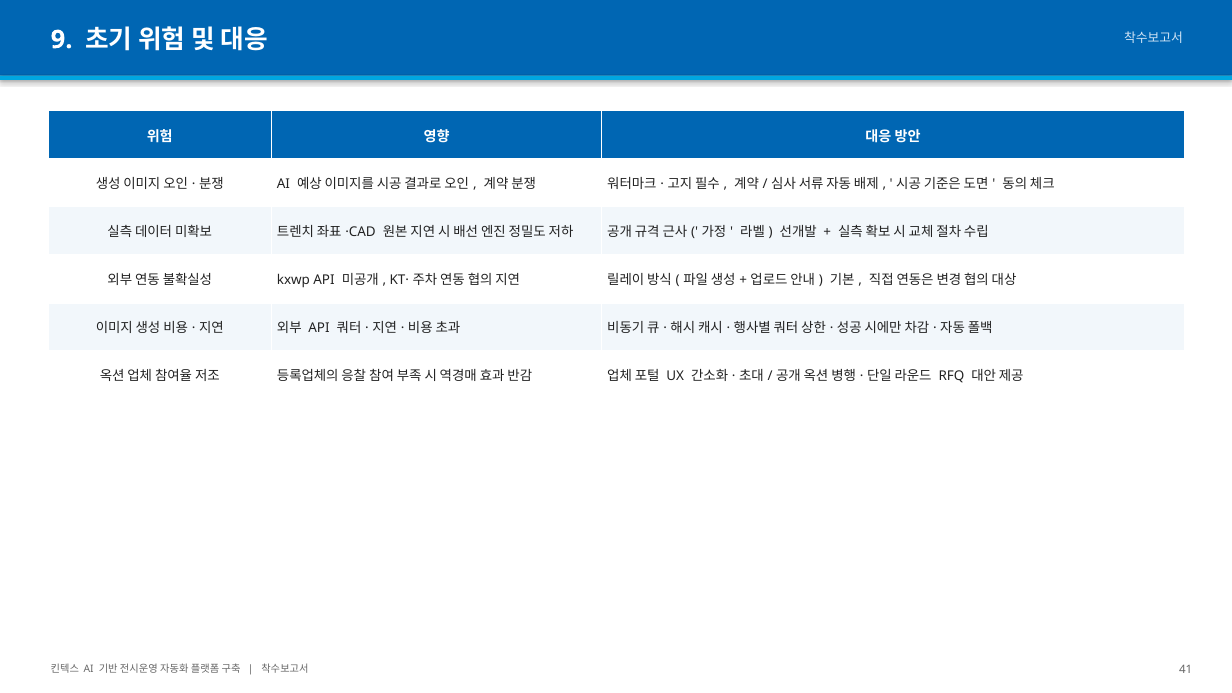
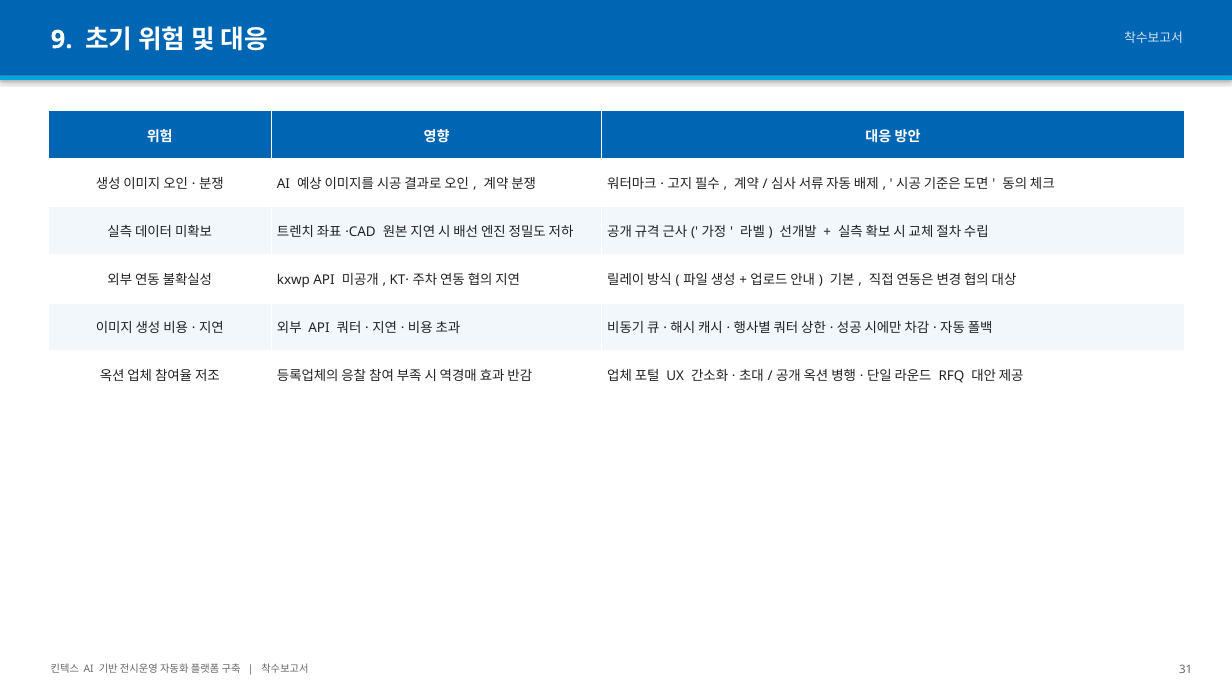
41: 41 -> 31
